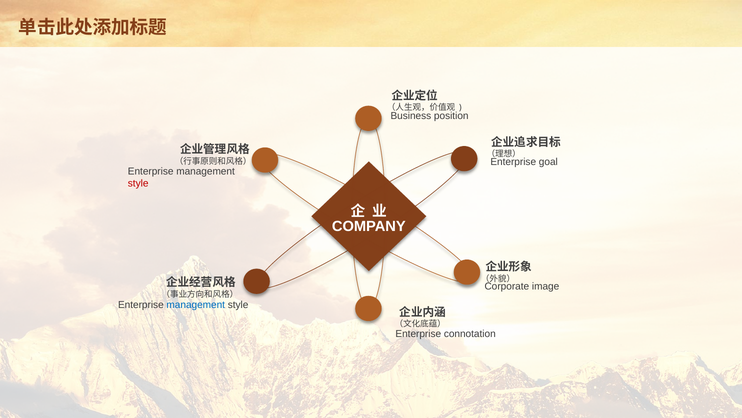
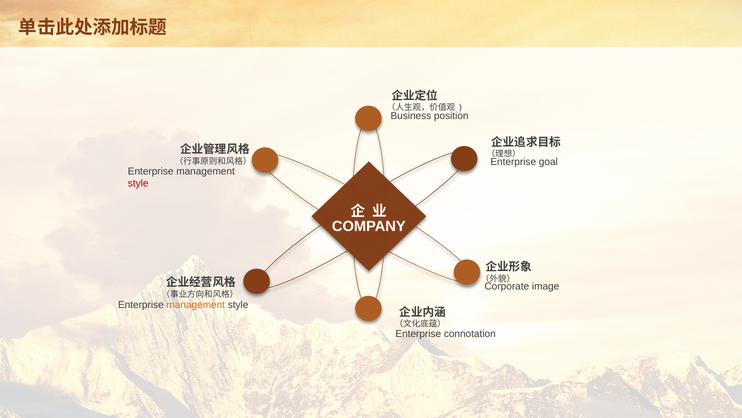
management at (196, 304) colour: blue -> orange
